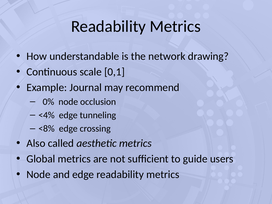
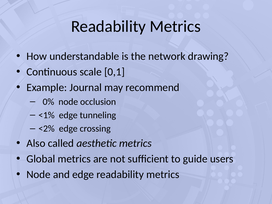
<4%: <4% -> <1%
<8%: <8% -> <2%
